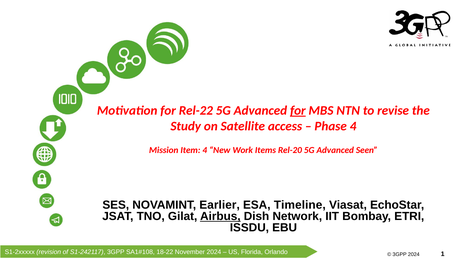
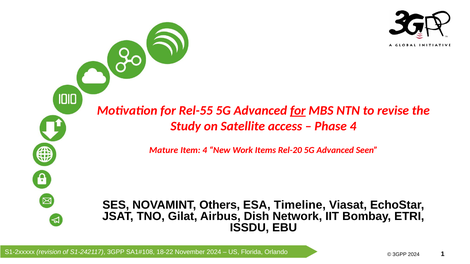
Rel-22: Rel-22 -> Rel-55
Mission: Mission -> Mature
Earlier: Earlier -> Others
Airbus underline: present -> none
